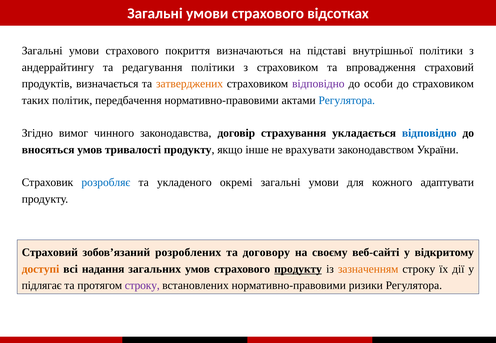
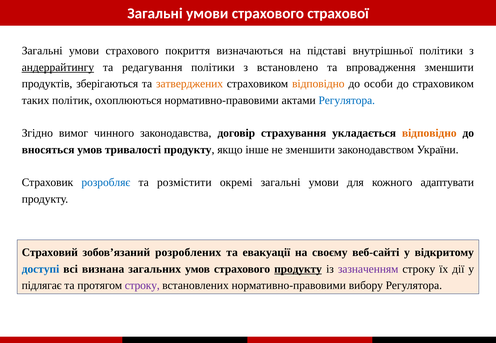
відсотках: відсотках -> страхової
андеррайтингу underline: none -> present
з страховиком: страховиком -> встановлено
впровадження страховий: страховий -> зменшити
визначається: визначається -> зберігаються
відповідно at (318, 84) colour: purple -> orange
передбачення: передбачення -> охоплюються
відповідно at (429, 133) colour: blue -> orange
не врахувати: врахувати -> зменшити
укладеного: укладеного -> розмістити
договору: договору -> евакуації
доступі colour: orange -> blue
надання: надання -> визнана
зазначенням colour: orange -> purple
ризики: ризики -> вибору
